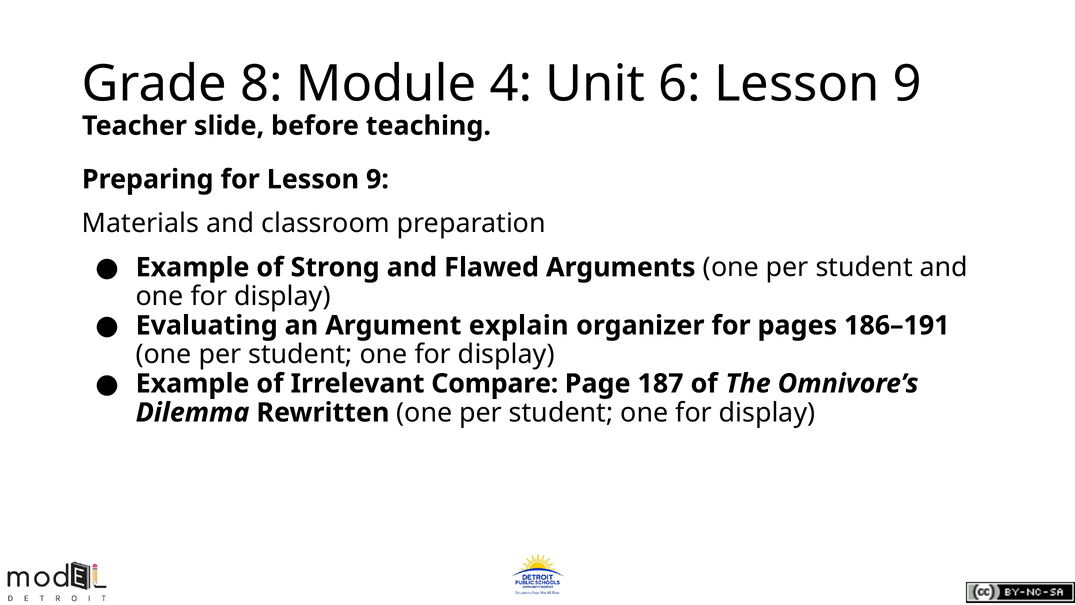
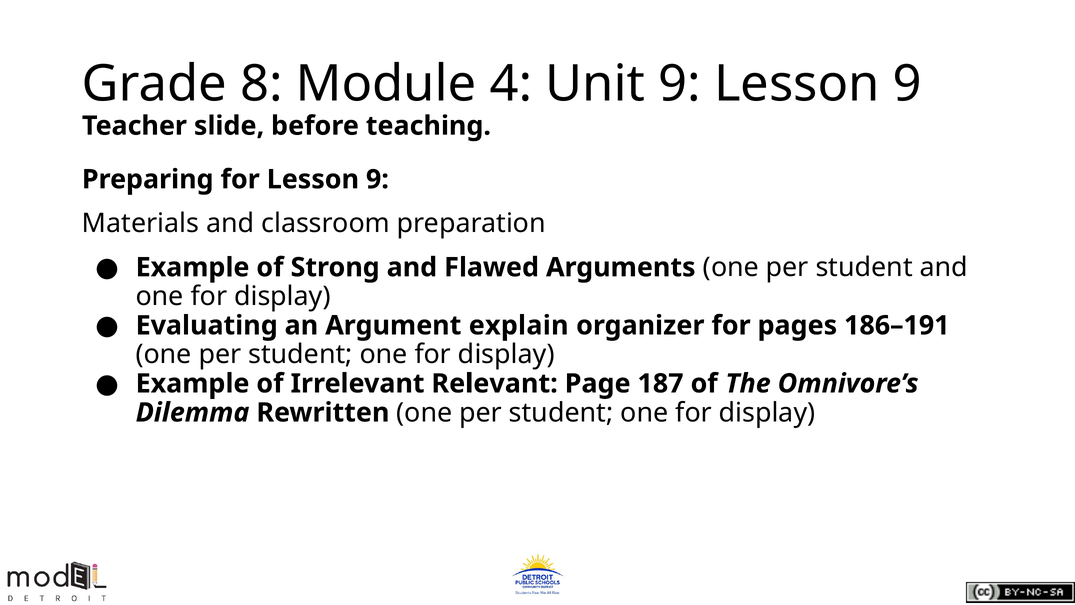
Unit 6: 6 -> 9
Compare: Compare -> Relevant
